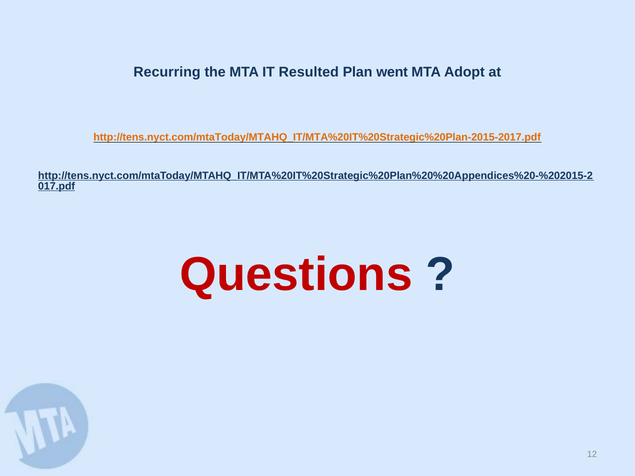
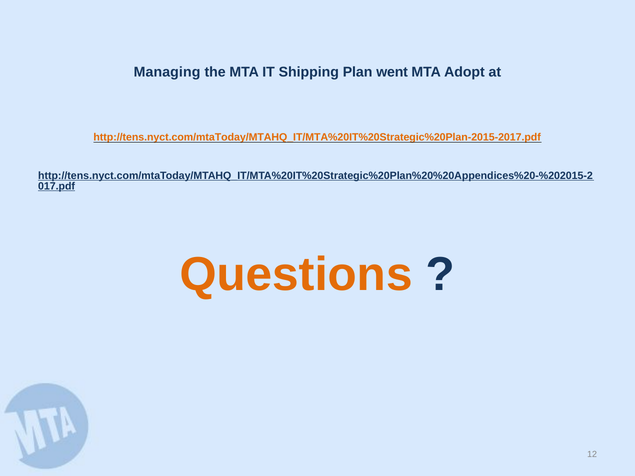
Recurring: Recurring -> Managing
Resulted: Resulted -> Shipping
Questions colour: red -> orange
